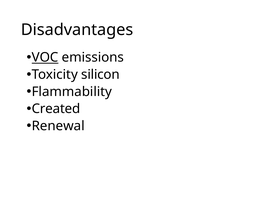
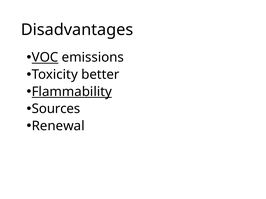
silicon: silicon -> better
Flammability underline: none -> present
Created: Created -> Sources
